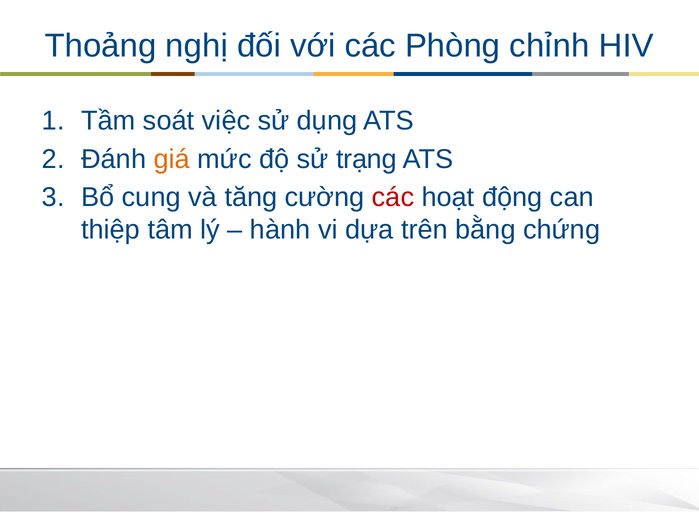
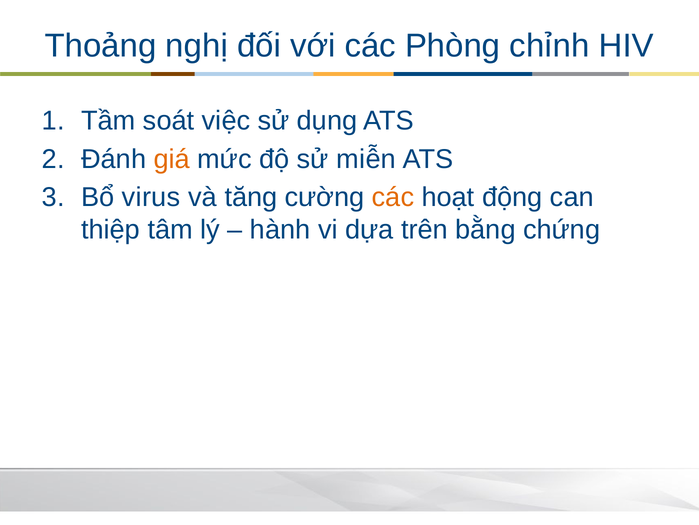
trạng: trạng -> miễn
cung: cung -> virus
các at (393, 197) colour: red -> orange
